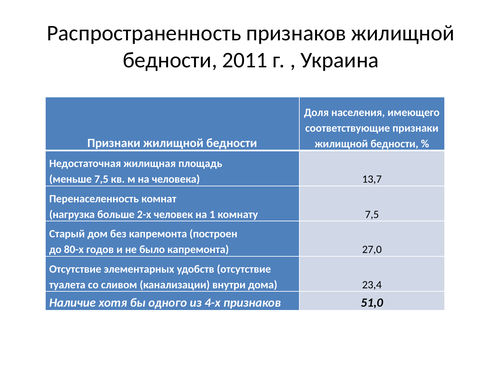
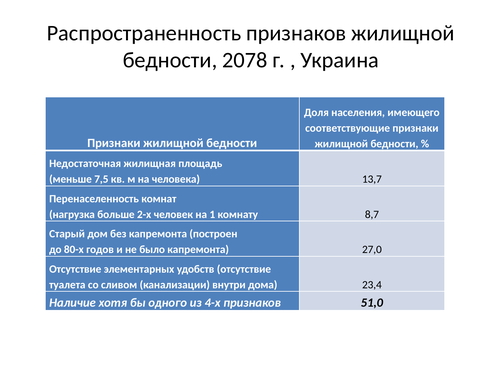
2011: 2011 -> 2078
комнату 7,5: 7,5 -> 8,7
